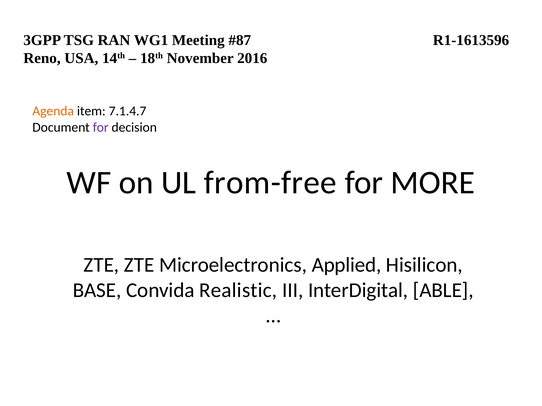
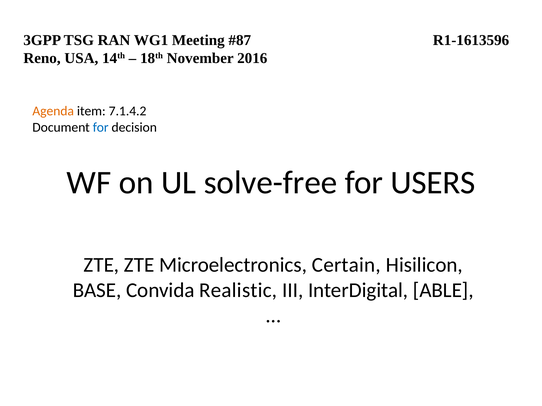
7.1.4.7: 7.1.4.7 -> 7.1.4.2
for at (101, 127) colour: purple -> blue
from-free: from-free -> solve-free
MORE: MORE -> USERS
Applied: Applied -> Certain
